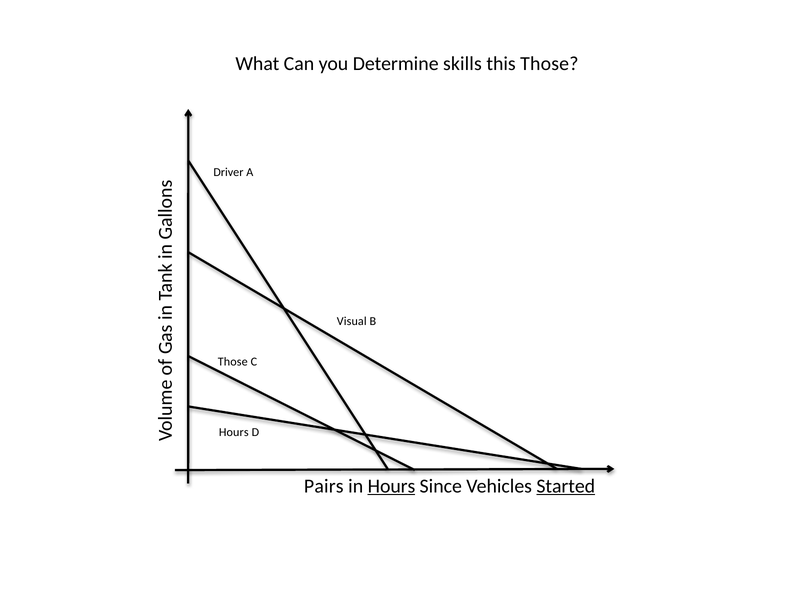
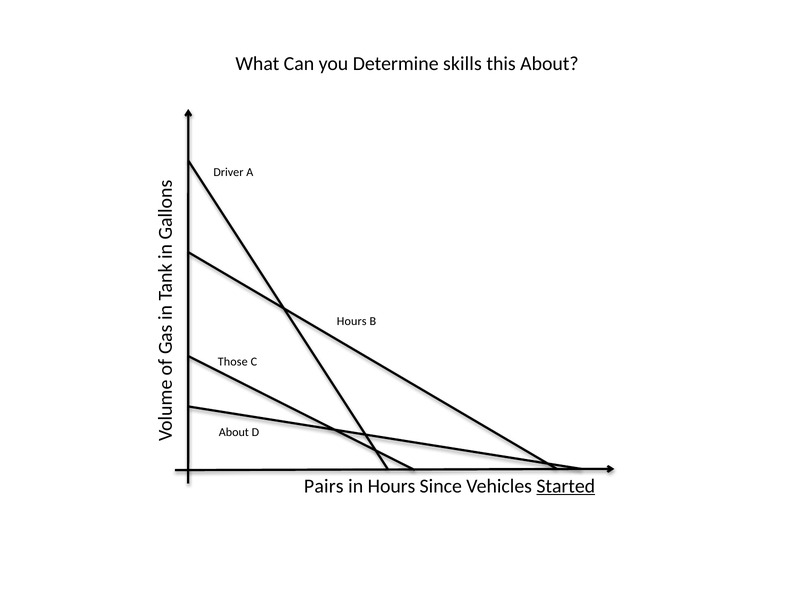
this Those: Those -> About
Visual at (352, 321): Visual -> Hours
Hours at (234, 432): Hours -> About
Hours at (392, 486) underline: present -> none
